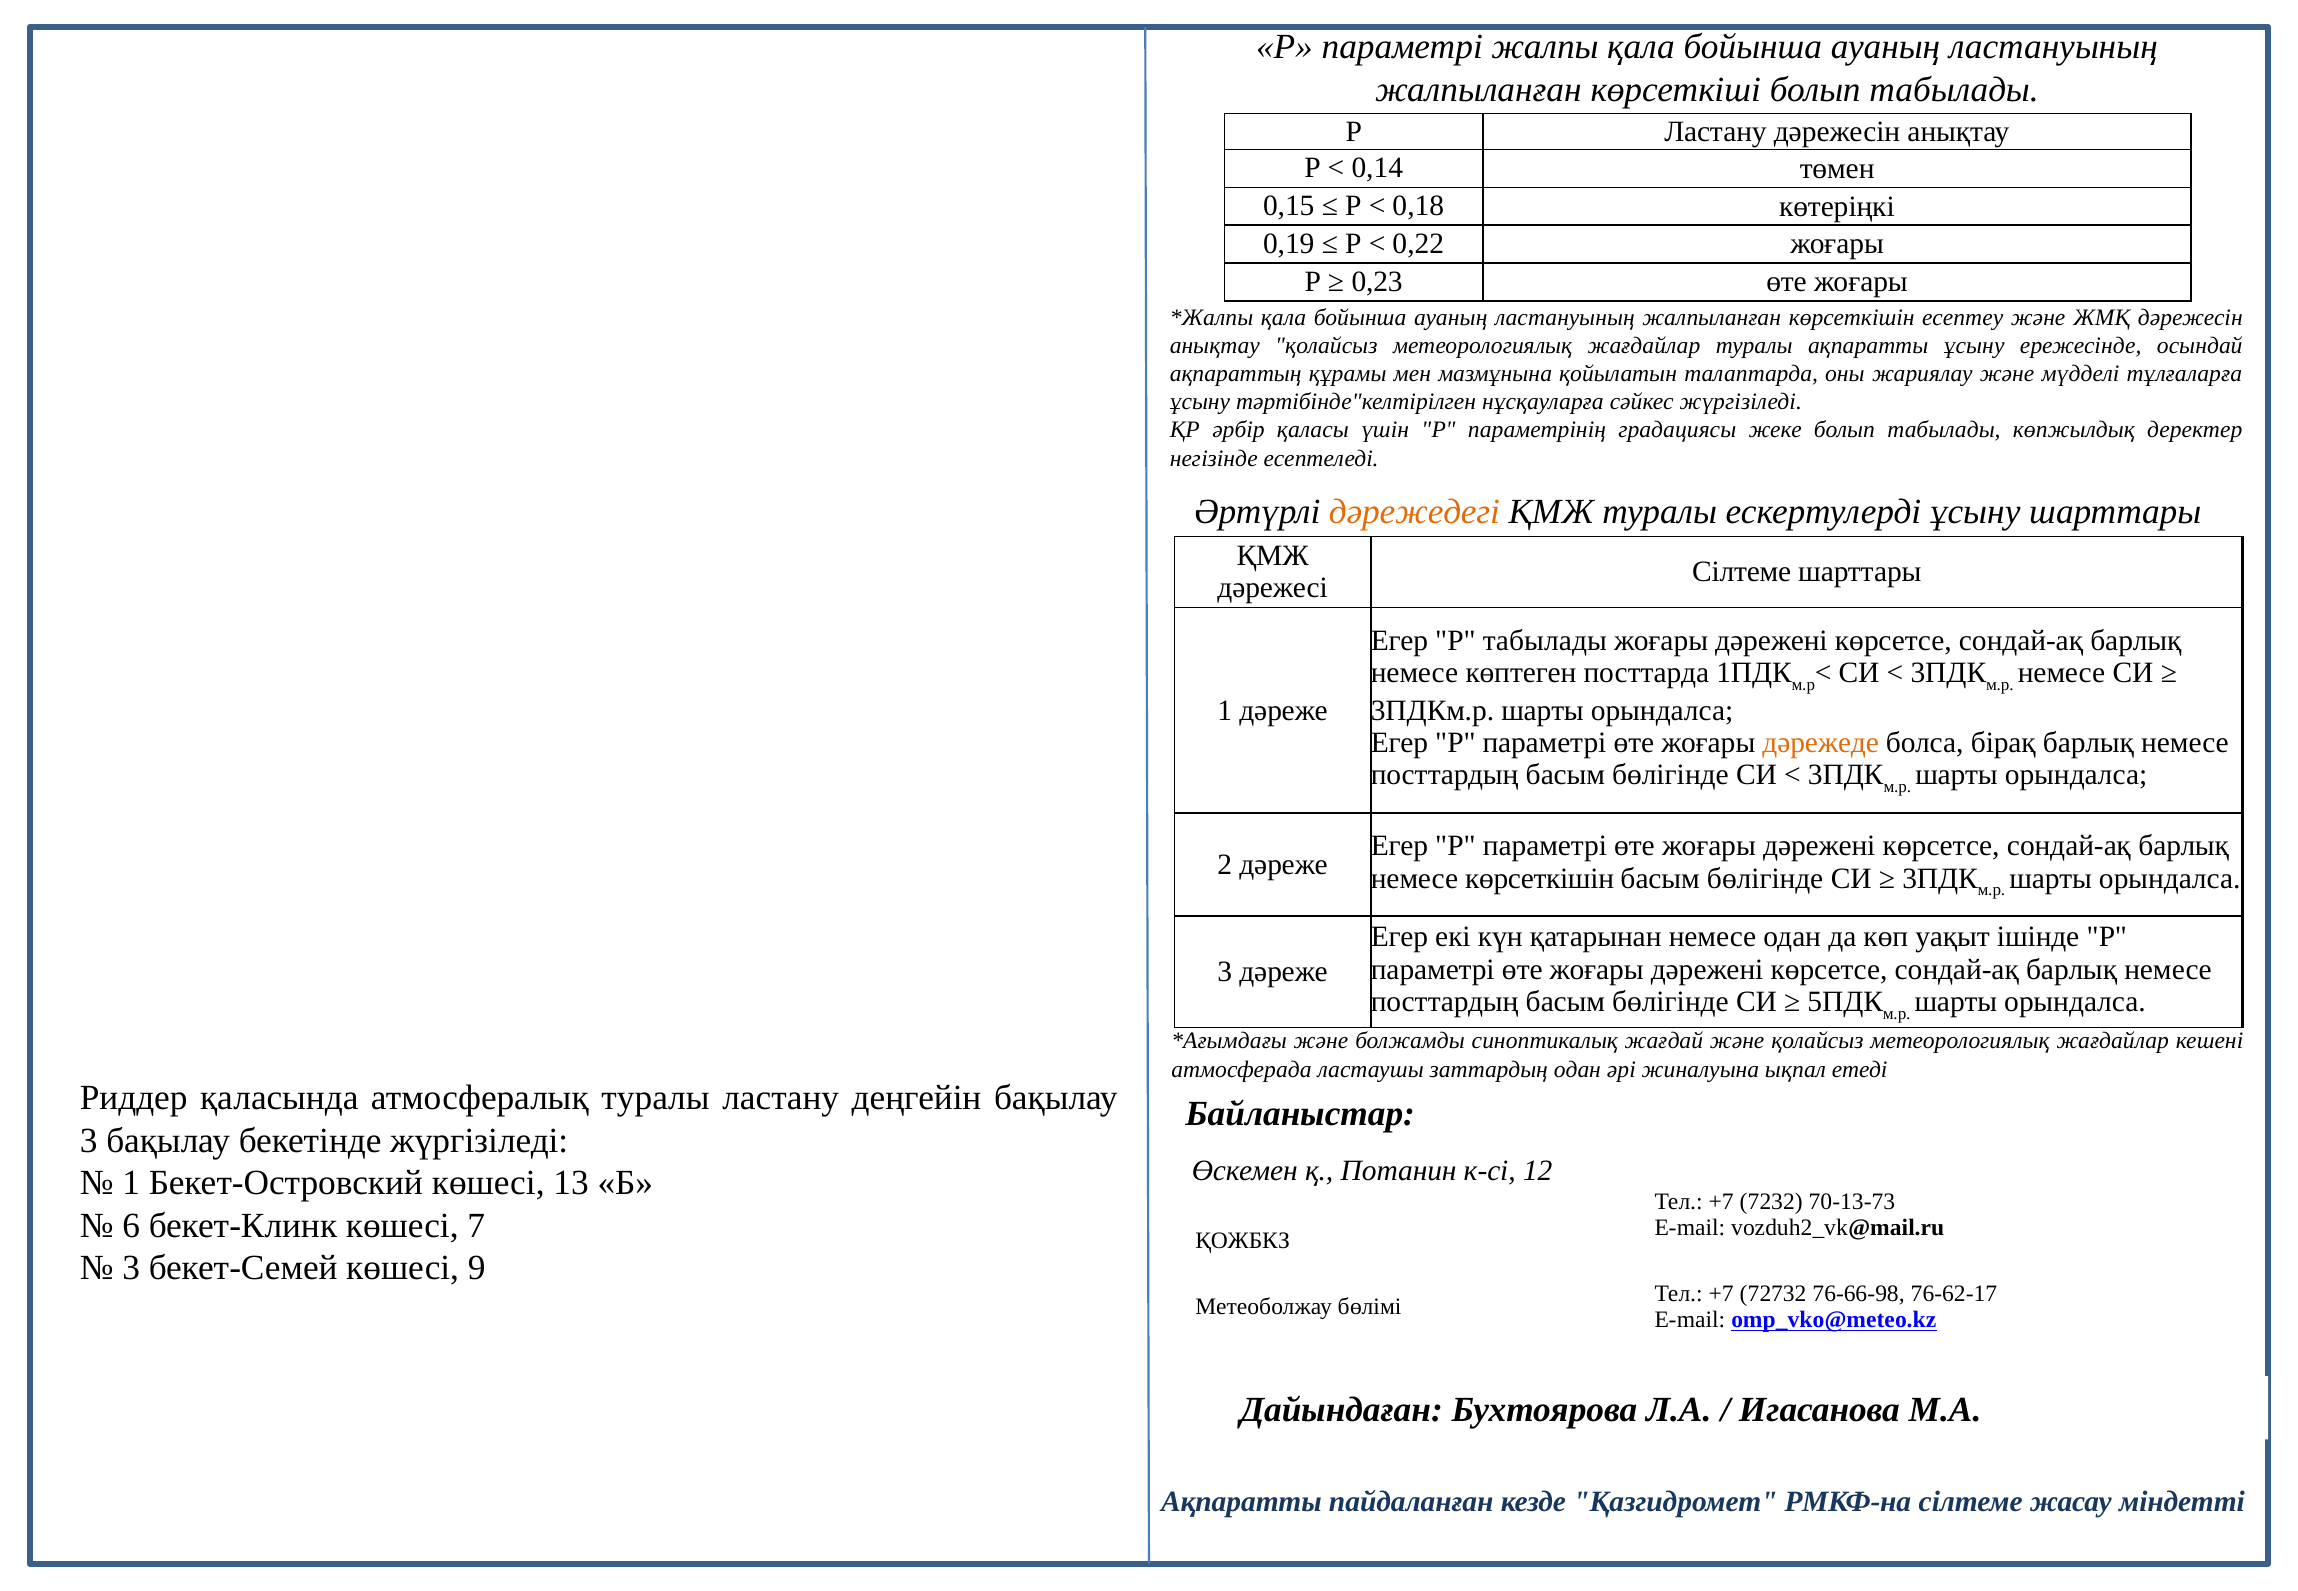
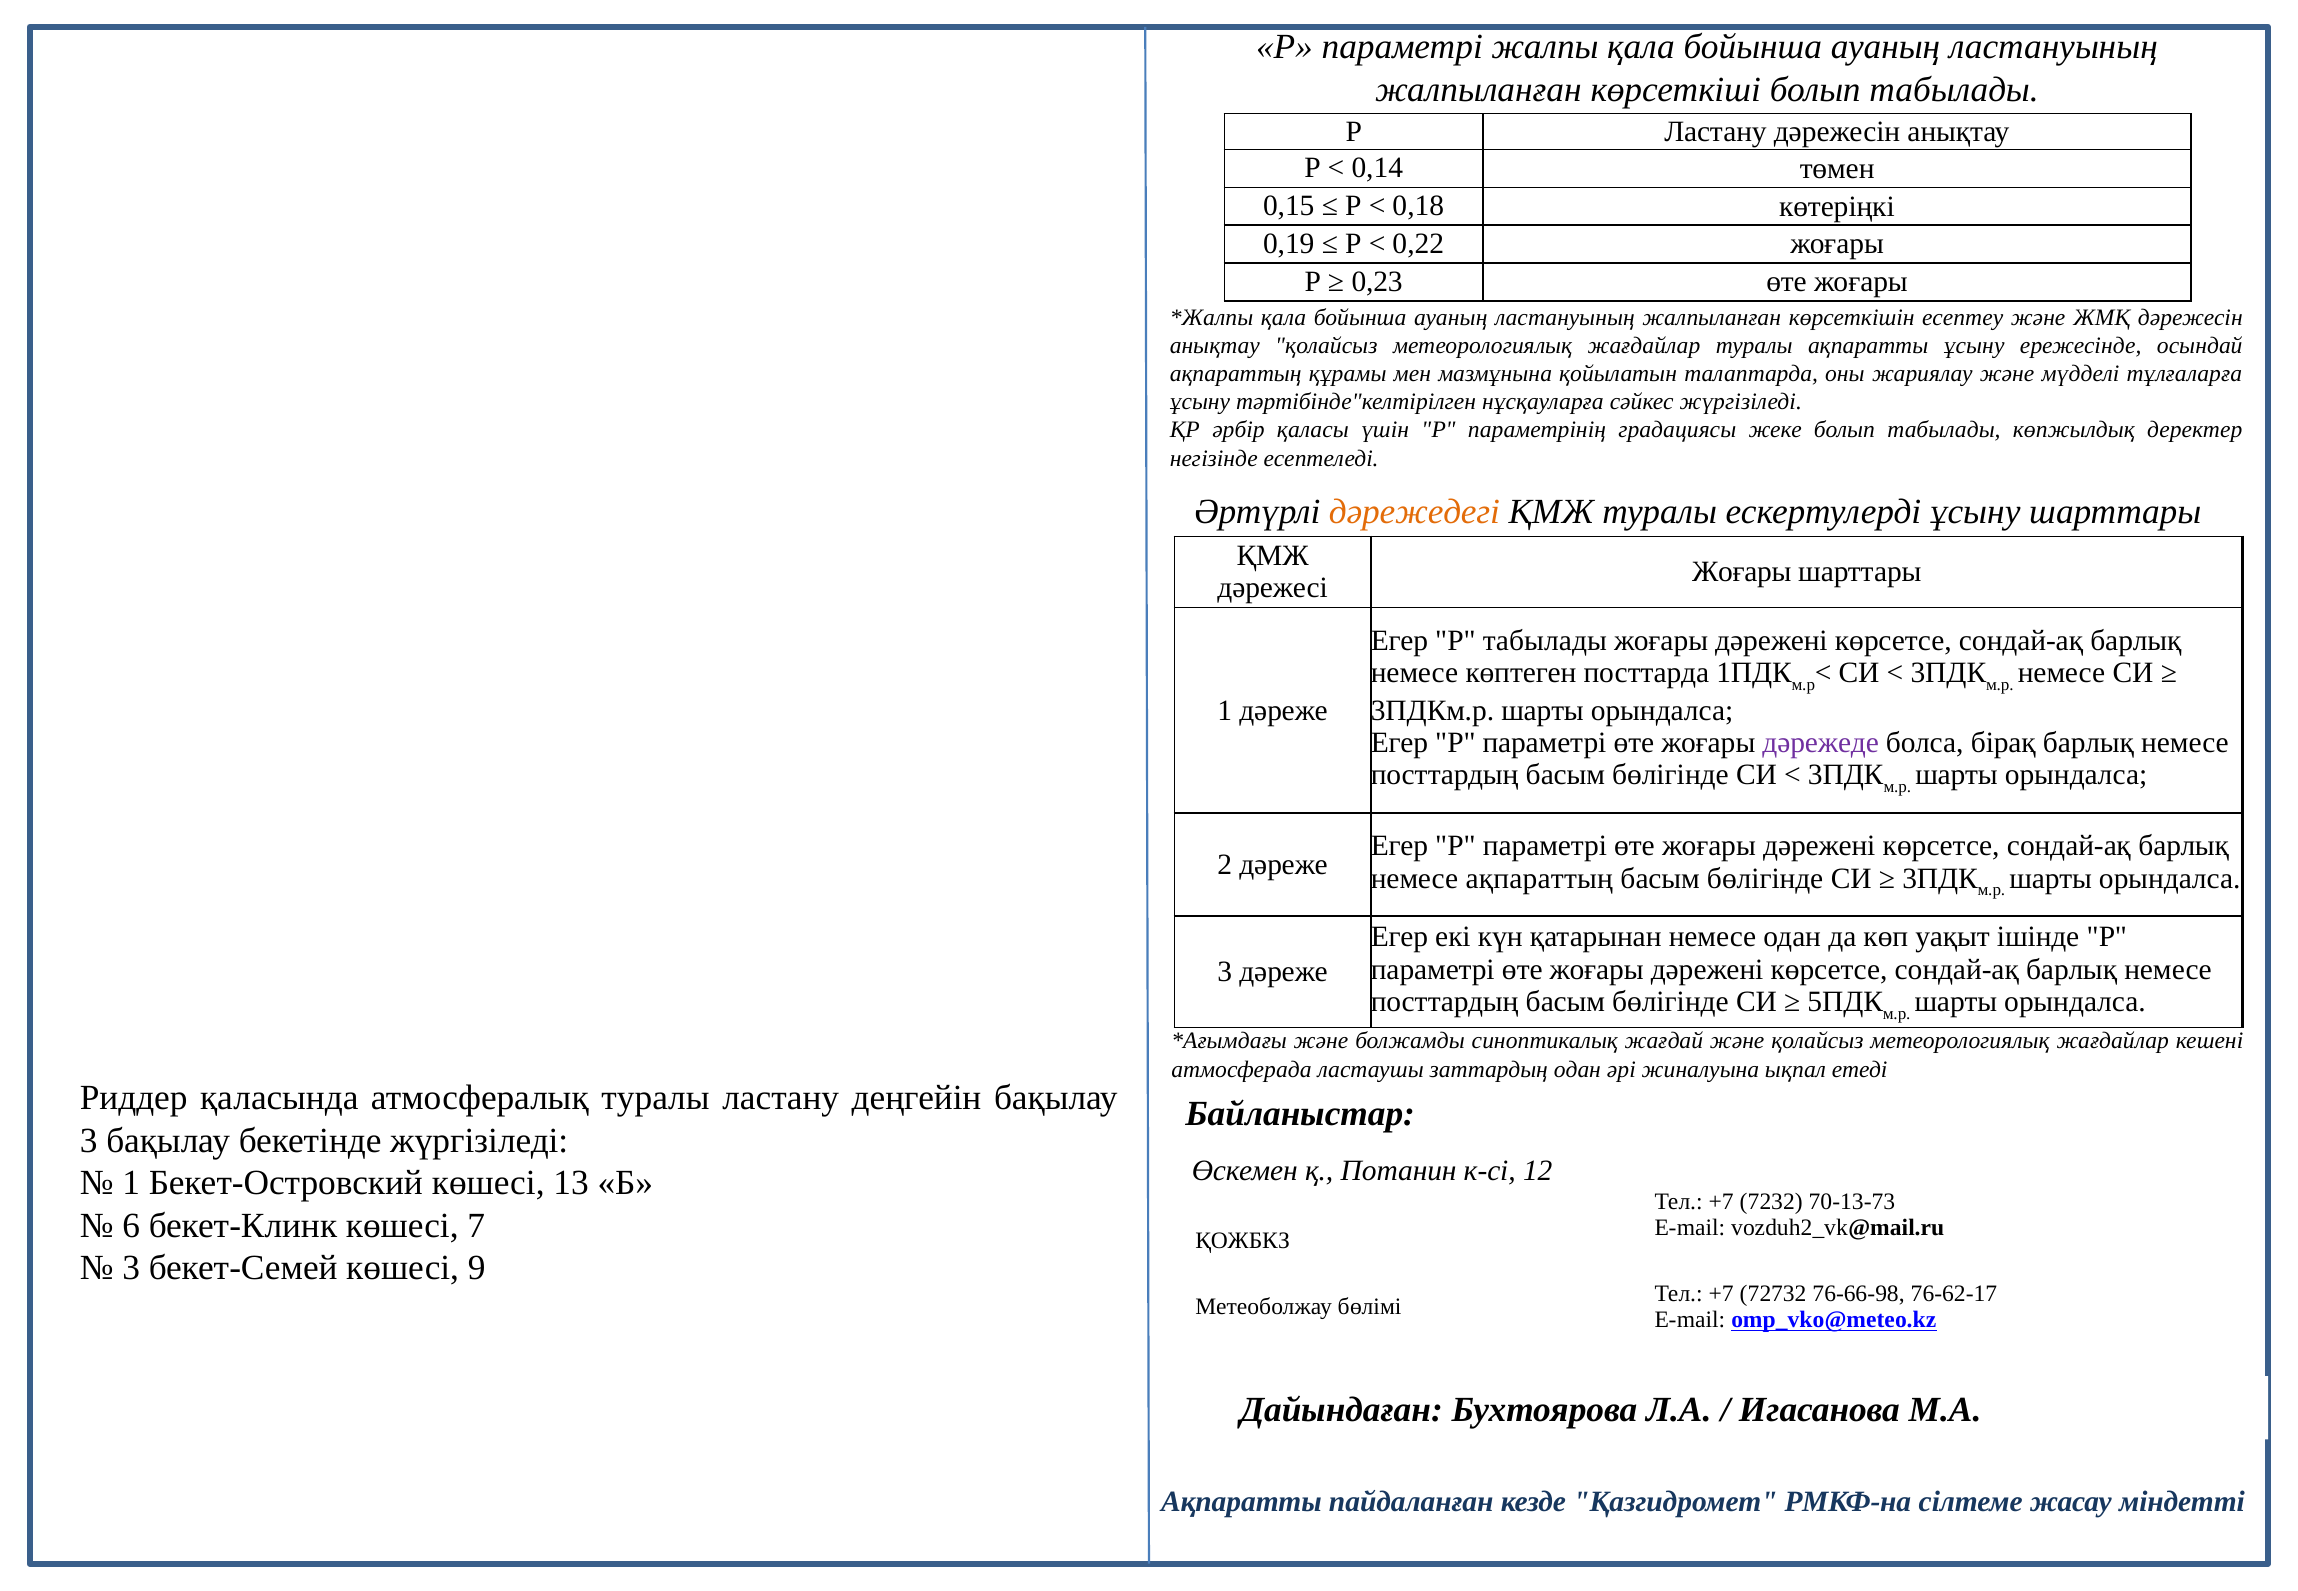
Сілтеме at (1742, 572): Сілтеме -> Жоғары
дәрежеде colour: orange -> purple
немесе көрсеткішін: көрсеткішін -> ақпараттың
